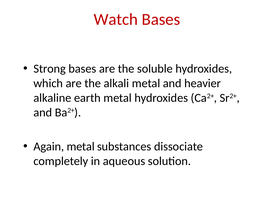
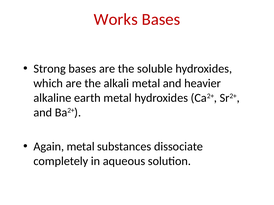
Watch: Watch -> Works
